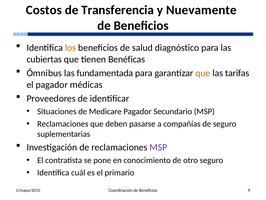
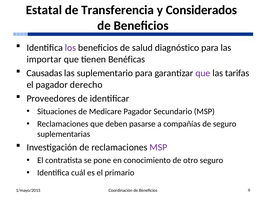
Costos: Costos -> Estatal
Nuevamente: Nuevamente -> Considerados
los colour: orange -> purple
cubiertas: cubiertas -> importar
Ómnibus: Ómnibus -> Causadas
fundamentada: fundamentada -> suplementario
que at (203, 73) colour: orange -> purple
médicas: médicas -> derecho
